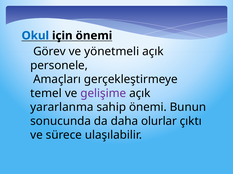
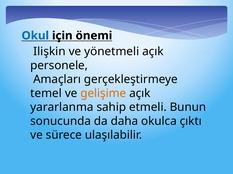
Görev: Görev -> Ilişkin
gelişime colour: purple -> orange
sahip önemi: önemi -> etmeli
olurlar: olurlar -> okulca
